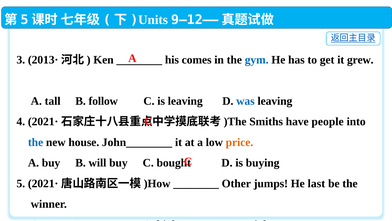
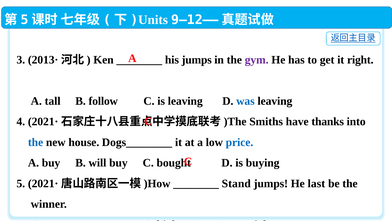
his comes: comes -> jumps
gym colour: blue -> purple
grew: grew -> right
people: people -> thanks
John________: John________ -> Dogs________
price colour: orange -> blue
Other: Other -> Stand
